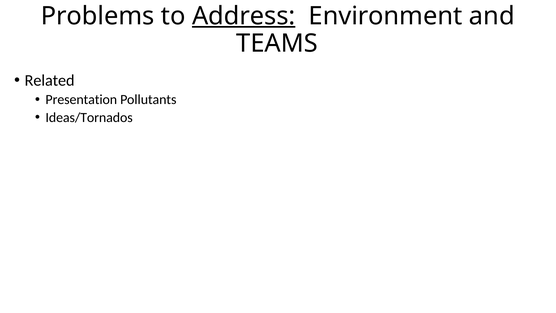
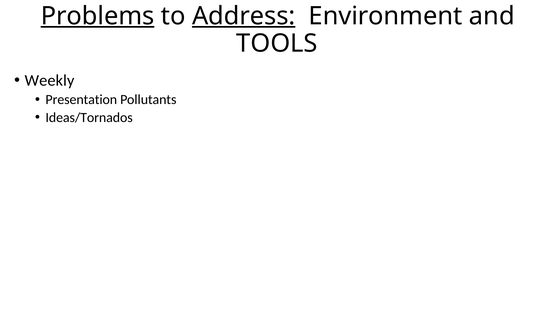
Problems underline: none -> present
TEAMS: TEAMS -> TOOLS
Related: Related -> Weekly
